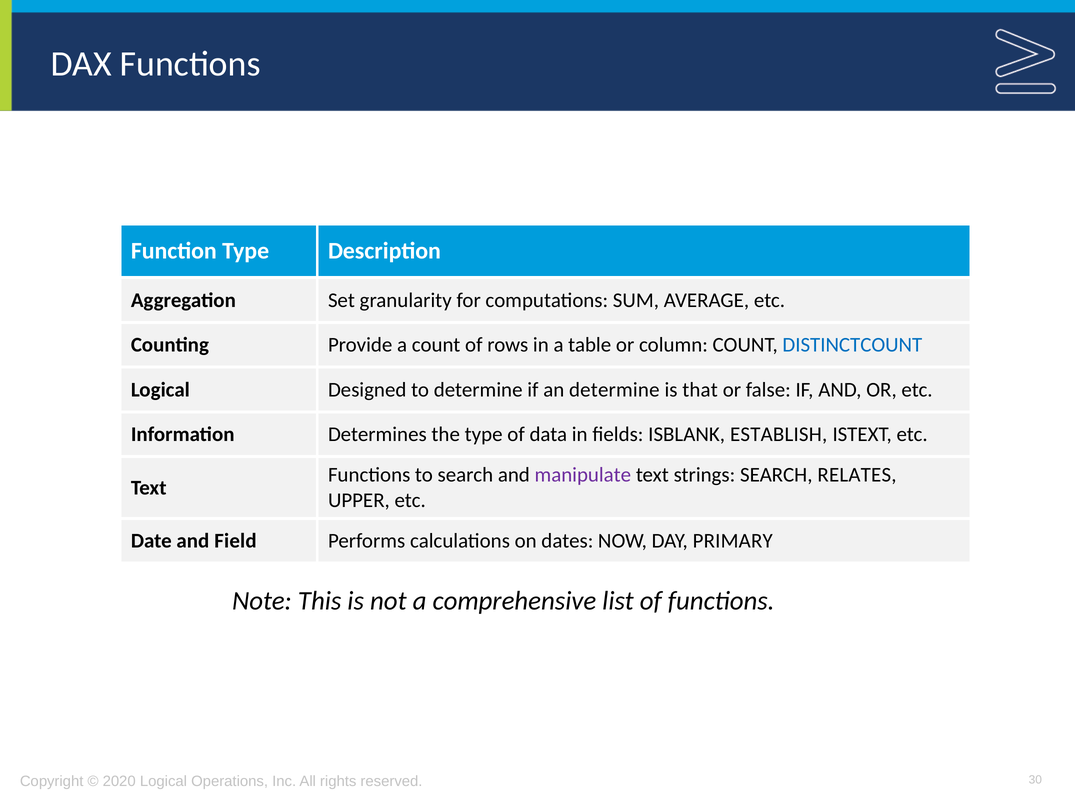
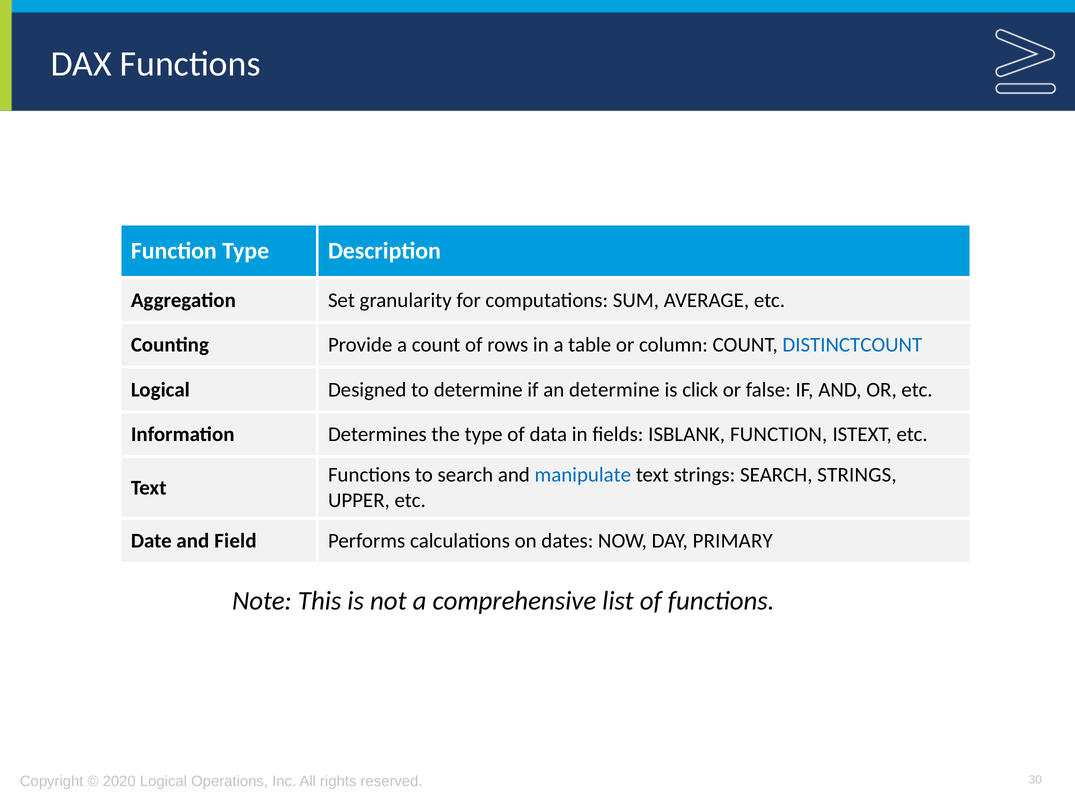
that: that -> click
ISBLANK ESTABLISH: ESTABLISH -> FUNCTION
manipulate colour: purple -> blue
SEARCH RELATES: RELATES -> STRINGS
